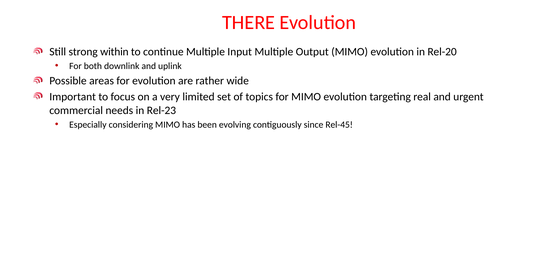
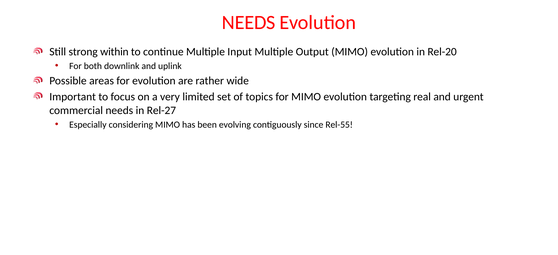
THERE at (249, 23): THERE -> NEEDS
Rel-23: Rel-23 -> Rel-27
Rel-45: Rel-45 -> Rel-55
